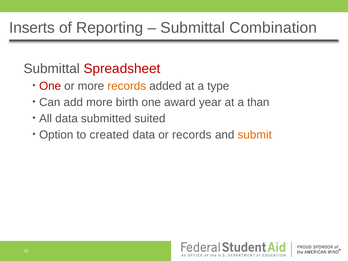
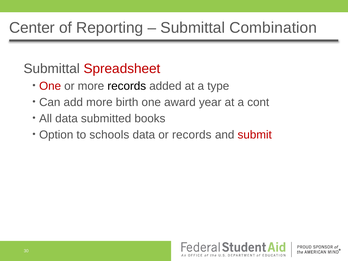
Inserts: Inserts -> Center
records at (127, 86) colour: orange -> black
than: than -> cont
suited: suited -> books
created: created -> schools
submit colour: orange -> red
